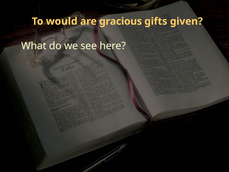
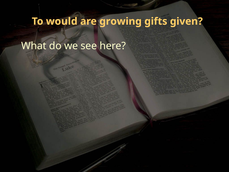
gracious: gracious -> growing
